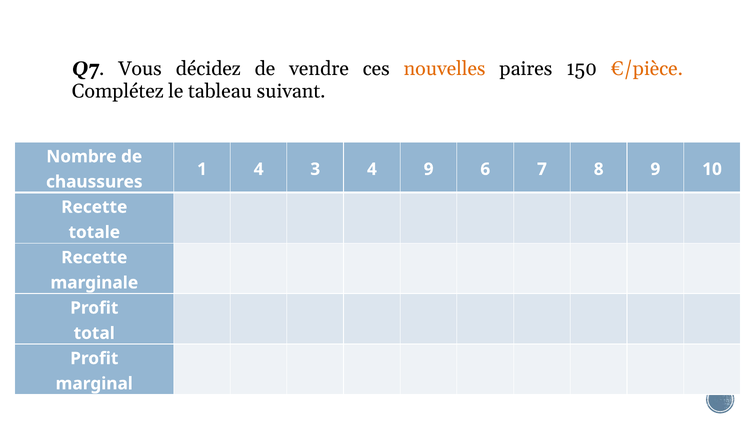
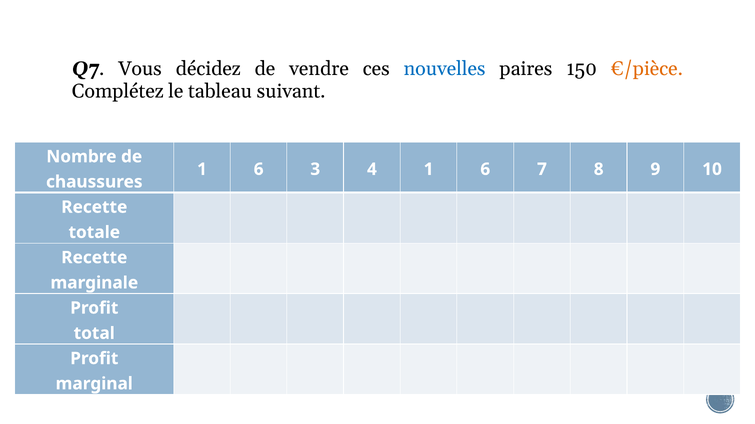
nouvelles colour: orange -> blue
4 at (259, 169): 4 -> 6
4 9: 9 -> 1
